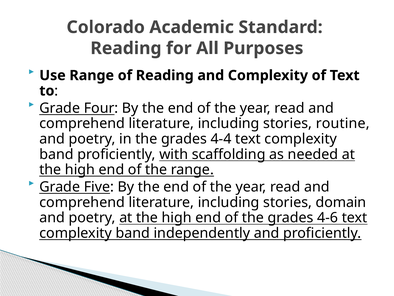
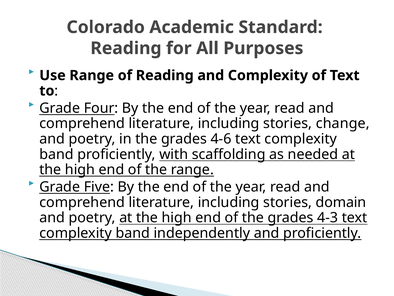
routine: routine -> change
4-4: 4-4 -> 4-6
4-6: 4-6 -> 4-3
